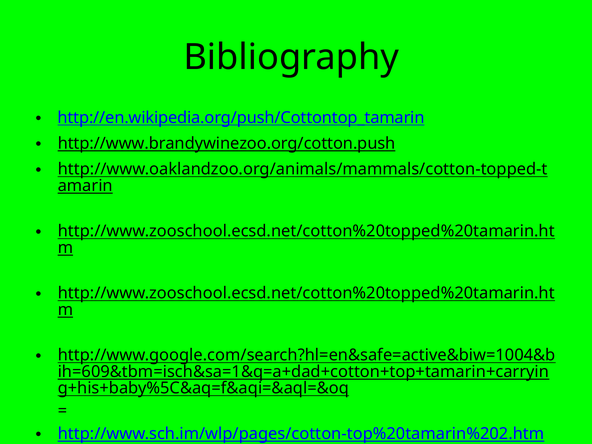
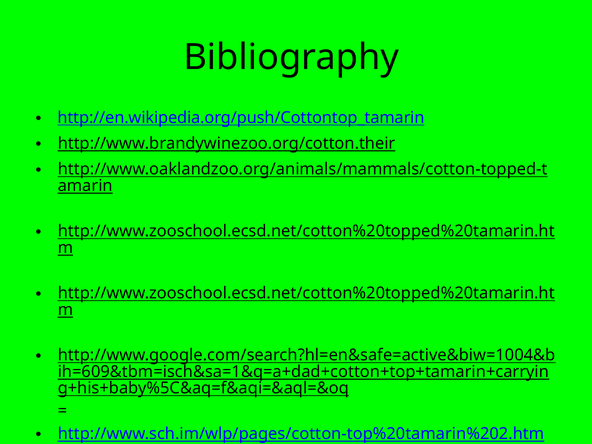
http://www.brandywinezoo.org/cotton.push: http://www.brandywinezoo.org/cotton.push -> http://www.brandywinezoo.org/cotton.their
